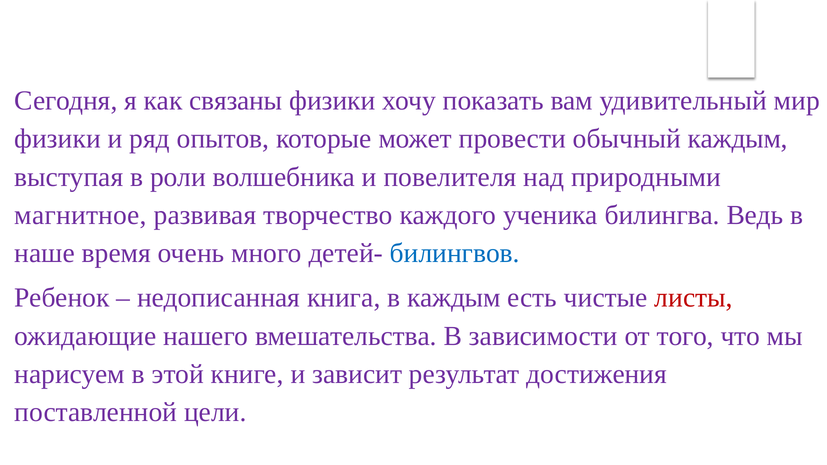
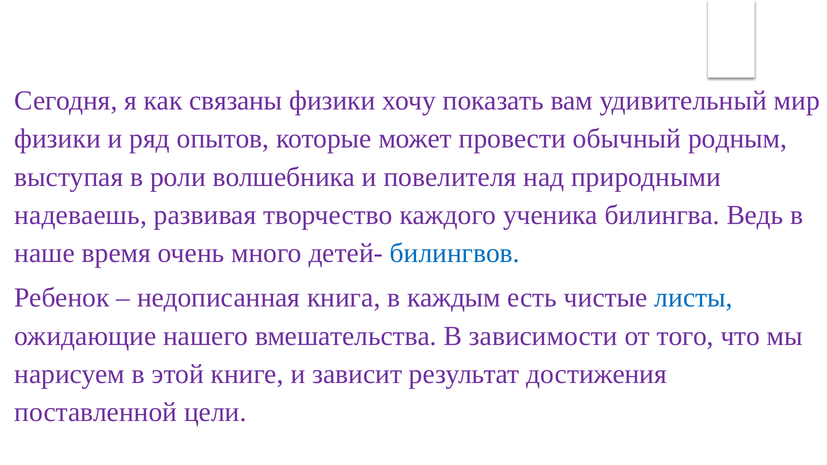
обычный каждым: каждым -> родным
магнитное: магнитное -> надеваешь
листы colour: red -> blue
